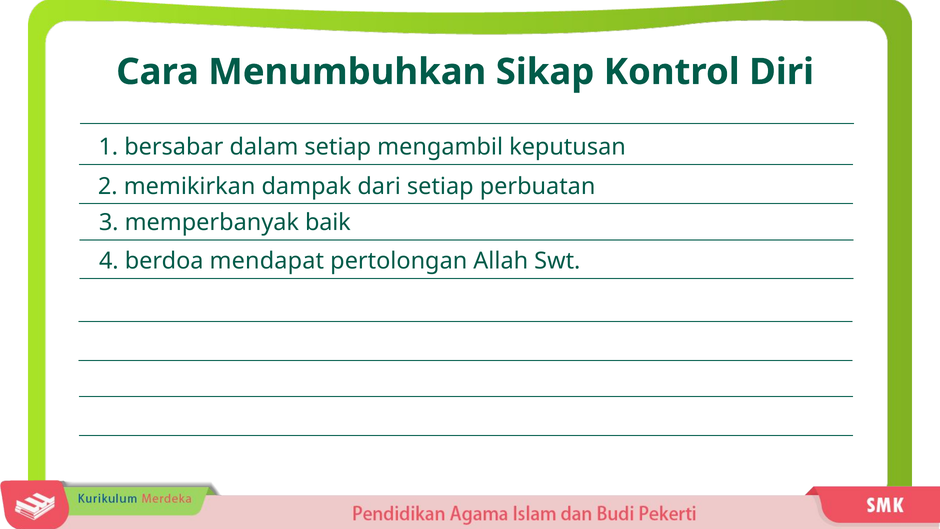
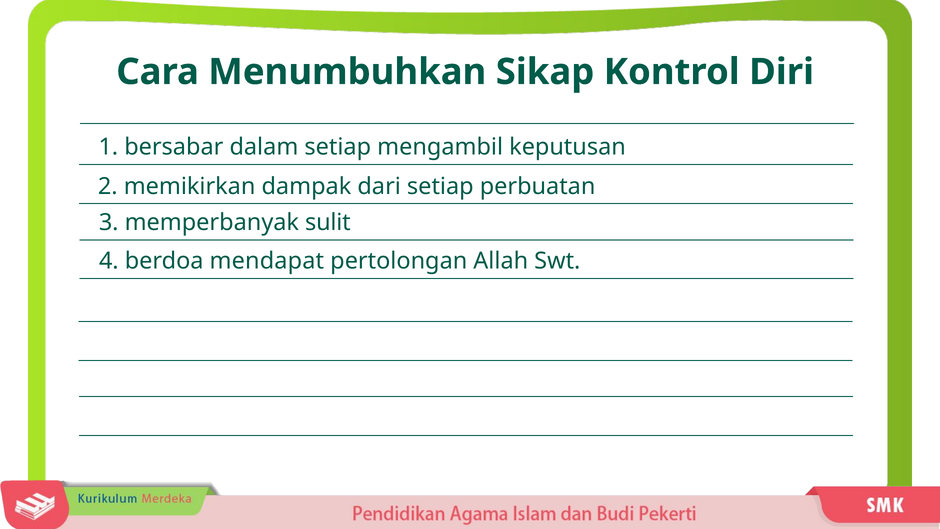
baik: baik -> sulit
